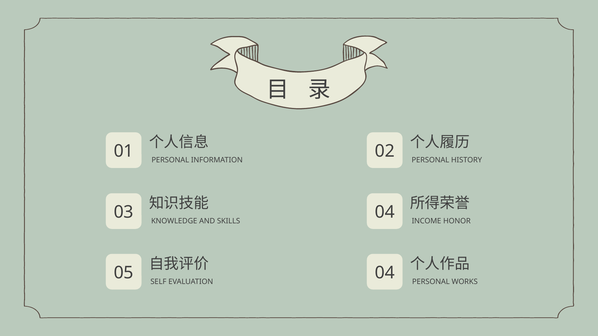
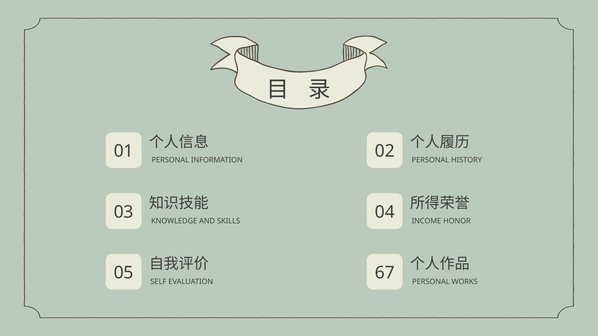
05 04: 04 -> 67
